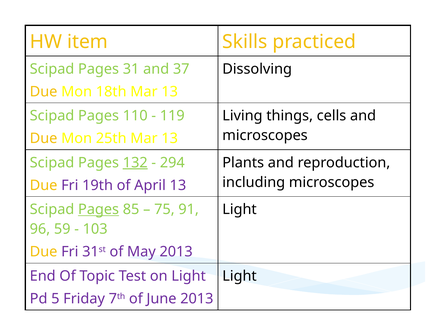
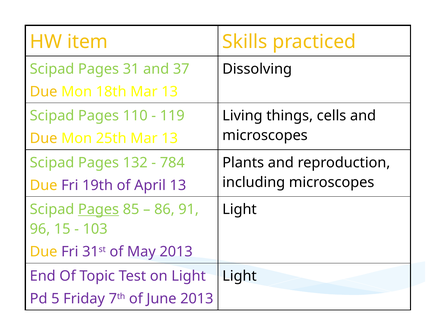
132 underline: present -> none
294: 294 -> 784
75: 75 -> 86
59: 59 -> 15
